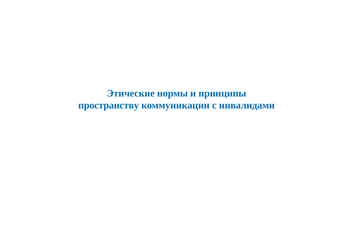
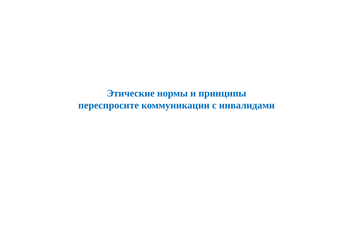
пространству: пространству -> переспросите
